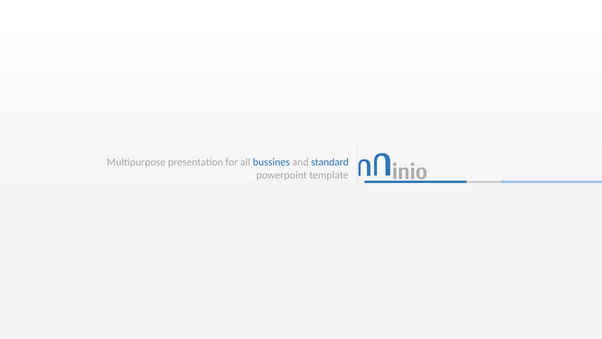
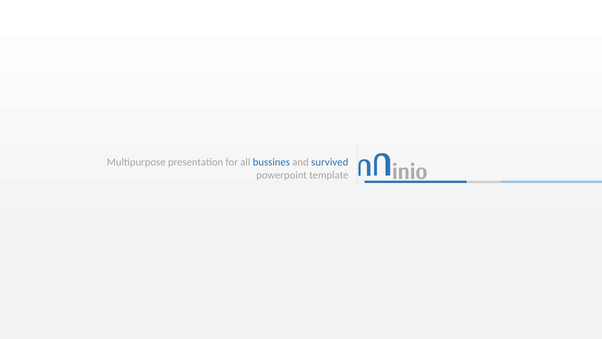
standard: standard -> survived
